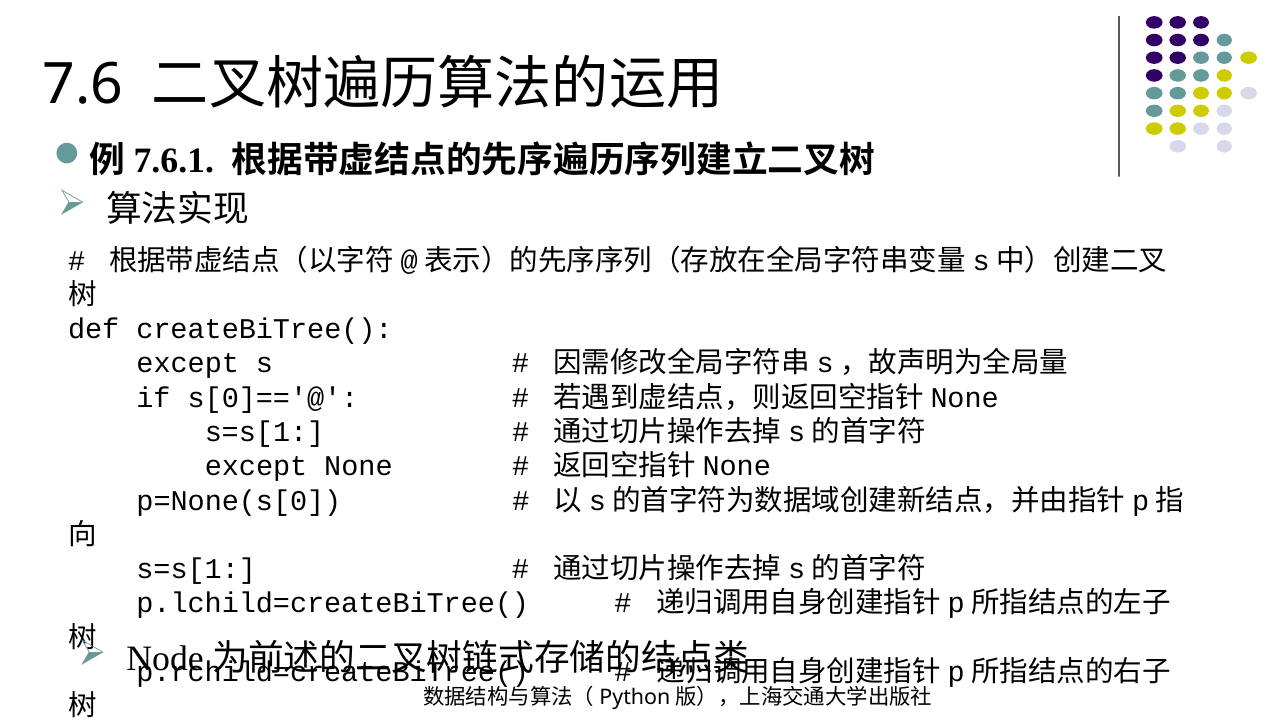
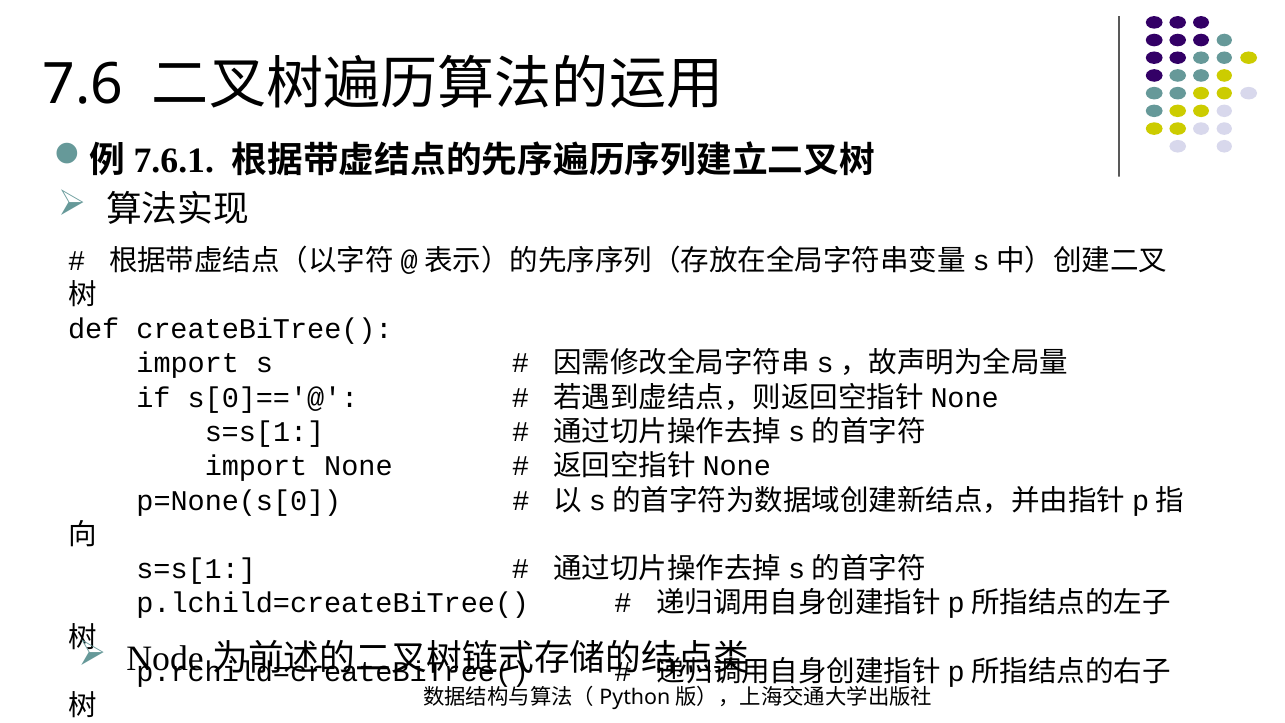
except at (188, 363): except -> import
except at (256, 466): except -> import
